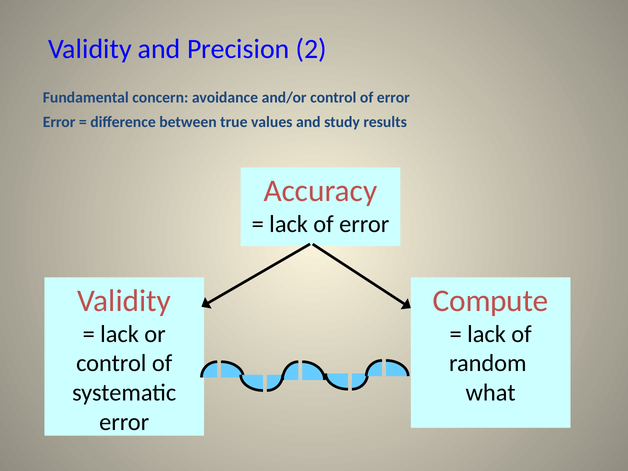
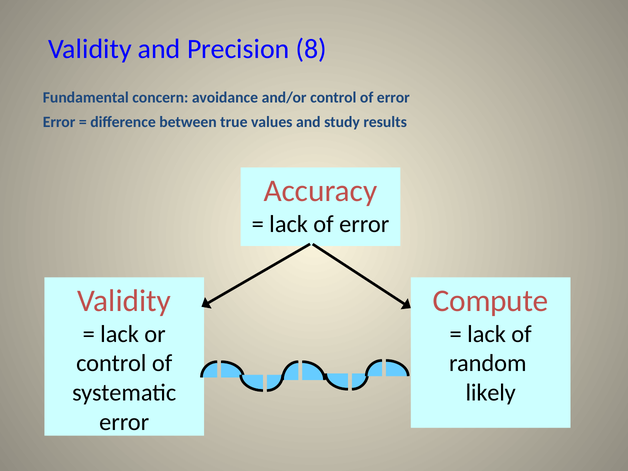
2: 2 -> 8
what: what -> likely
